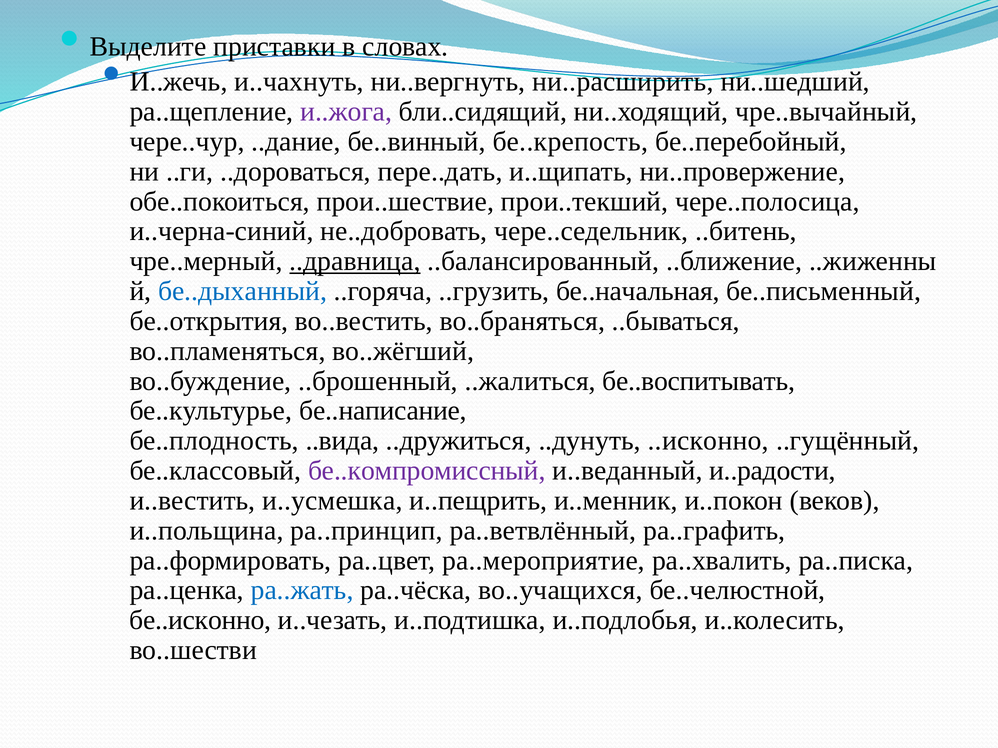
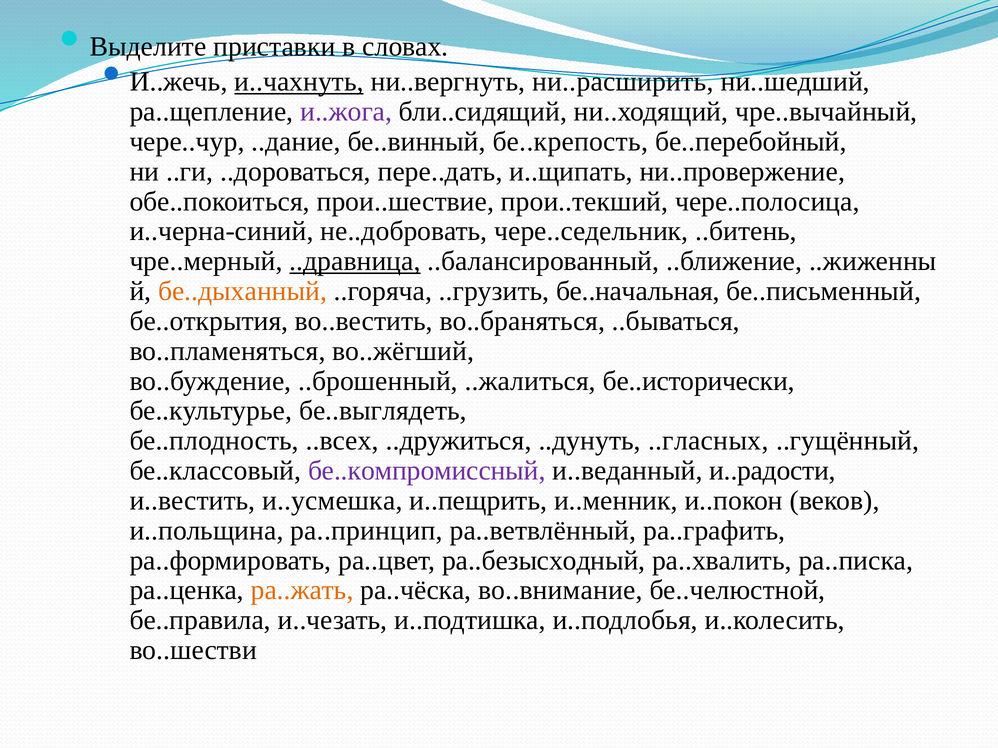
и..чахнуть underline: none -> present
бе..дыханный colour: blue -> orange
бе..воспитывать: бе..воспитывать -> бе..исторически
бе..написание: бе..написание -> бе..выглядеть
..вида: ..вида -> ..всех
..исконно: ..исконно -> ..гласных
ра..мероприятие: ра..мероприятие -> ра..безысходный
ра..жать colour: blue -> orange
во..учащихся: во..учащихся -> во..внимание
бе..исконно: бе..исконно -> бе..правила
